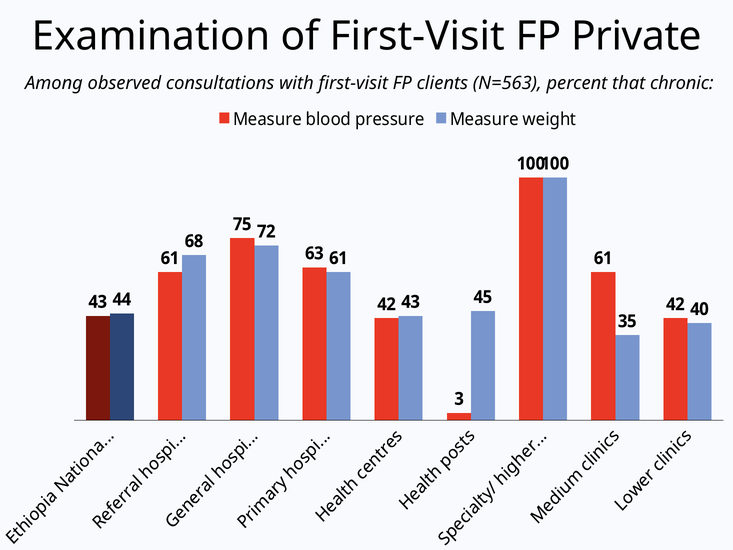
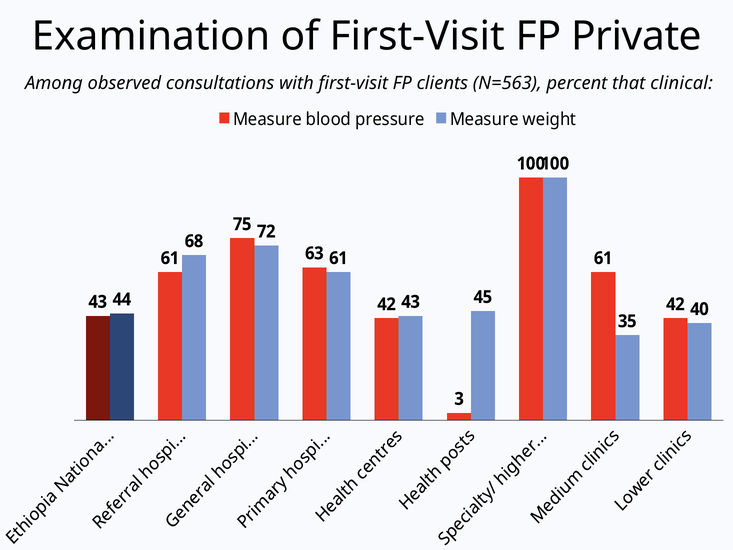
chronic: chronic -> clinical
